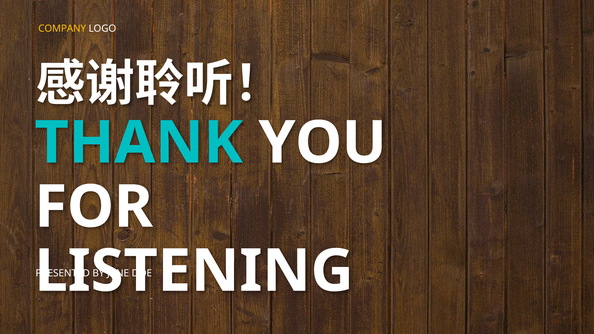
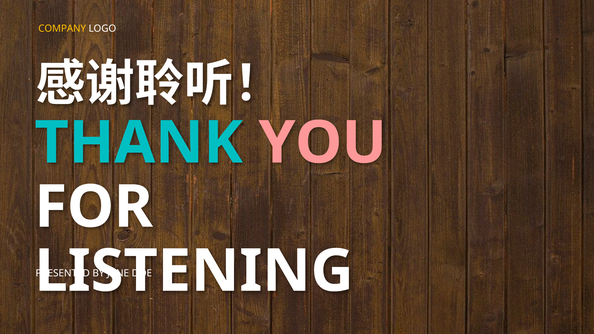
YOU colour: white -> pink
